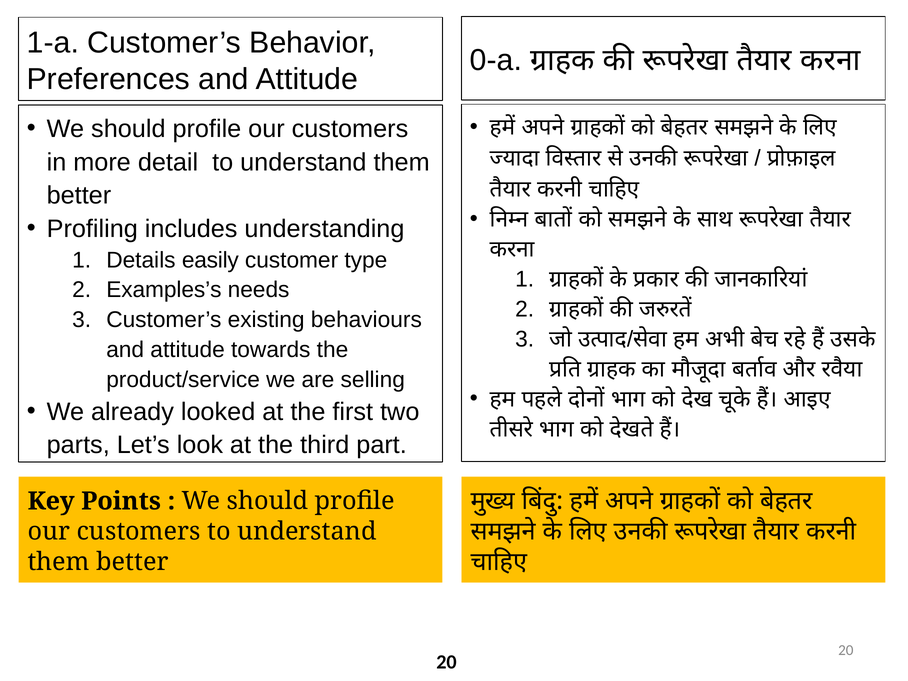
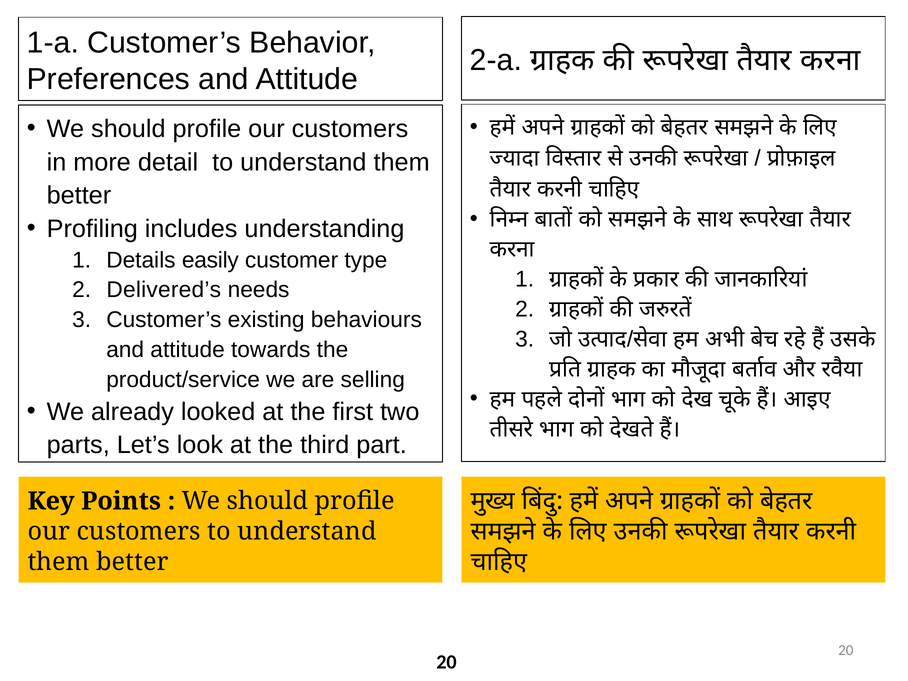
0-a: 0-a -> 2-a
Examples’s: Examples’s -> Delivered’s
